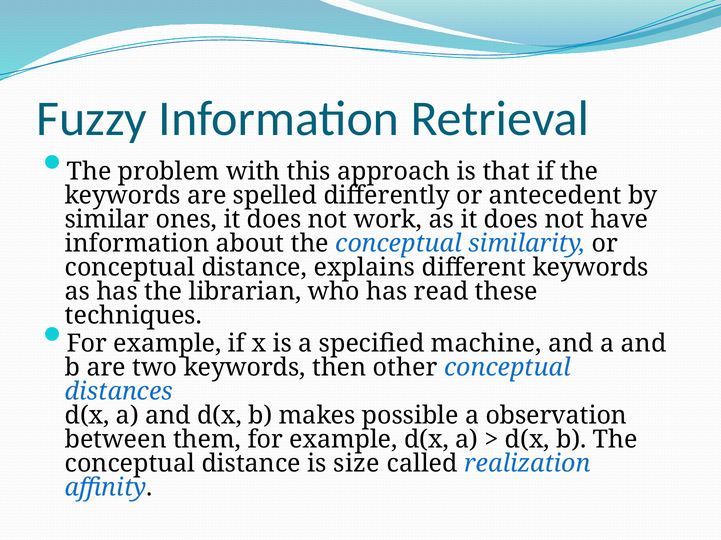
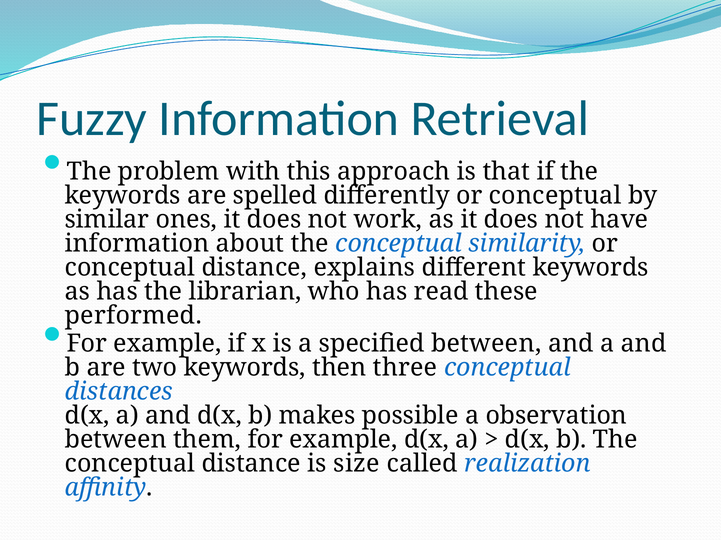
differently or antecedent: antecedent -> conceptual
techniques: techniques -> performed
specified machine: machine -> between
other: other -> three
